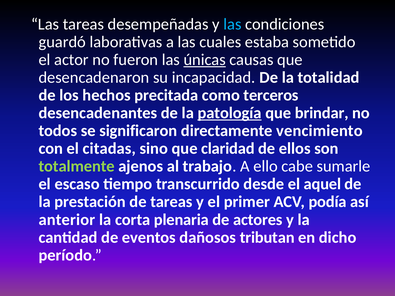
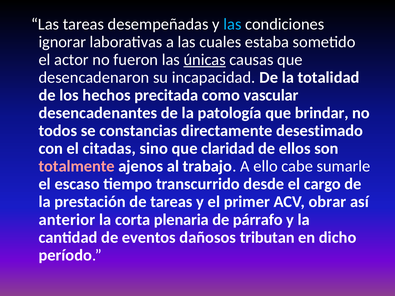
guardó: guardó -> ignorar
terceros: terceros -> vascular
patología underline: present -> none
significaron: significaron -> constancias
vencimiento: vencimiento -> desestimado
totalmente colour: light green -> pink
aquel: aquel -> cargo
podía: podía -> obrar
actores: actores -> párrafo
